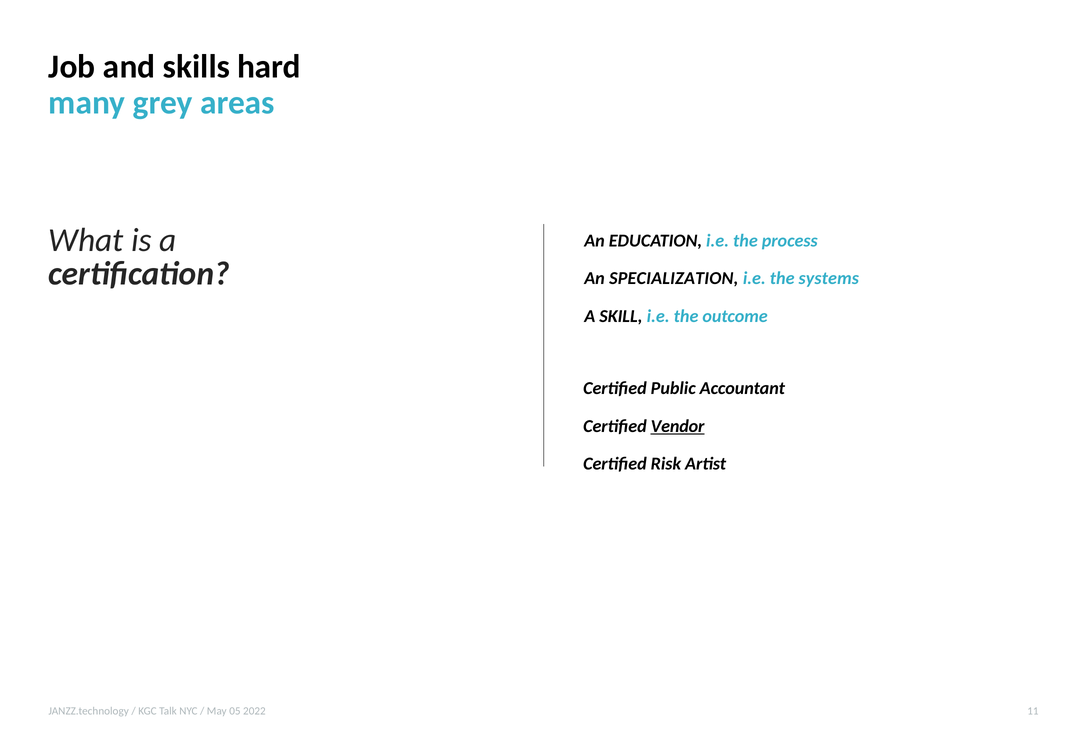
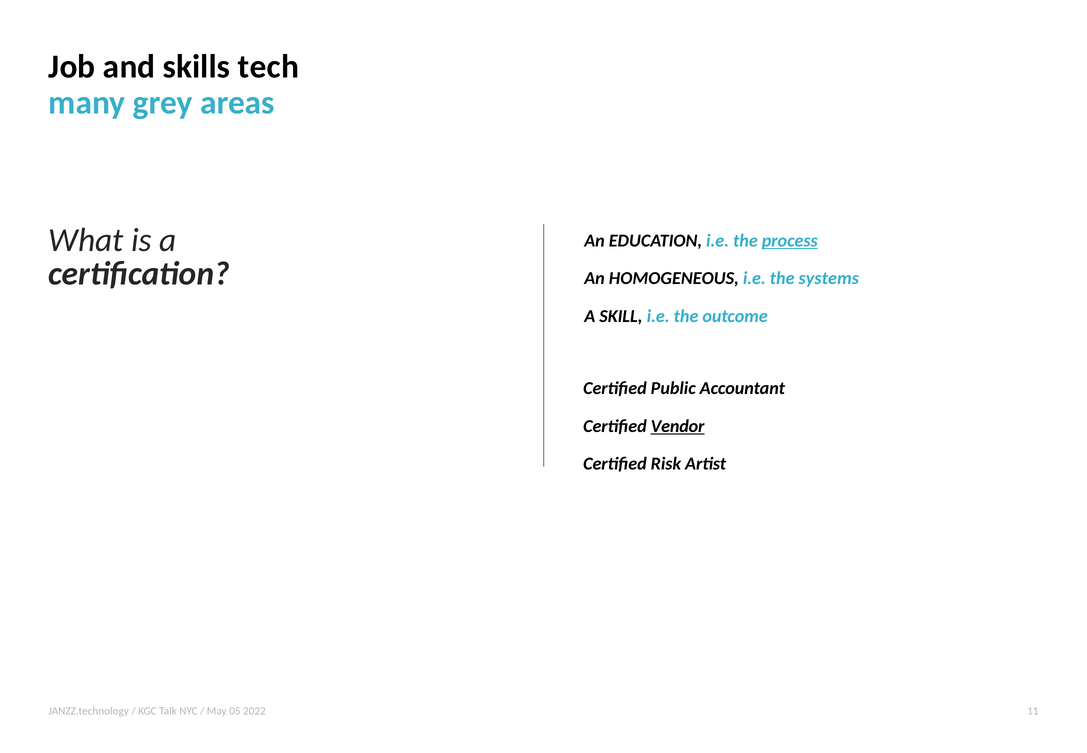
hard: hard -> tech
process underline: none -> present
SPECIALIZATION: SPECIALIZATION -> HOMOGENEOUS
